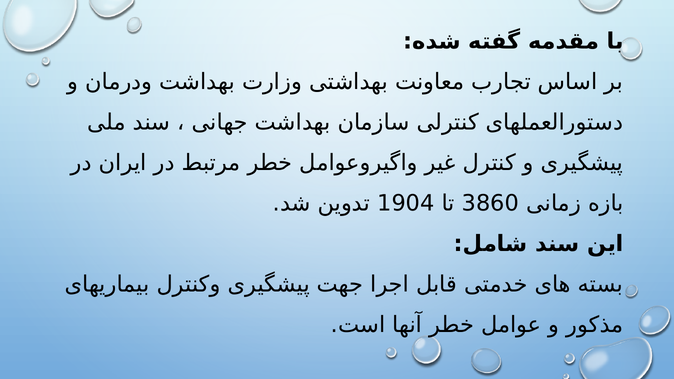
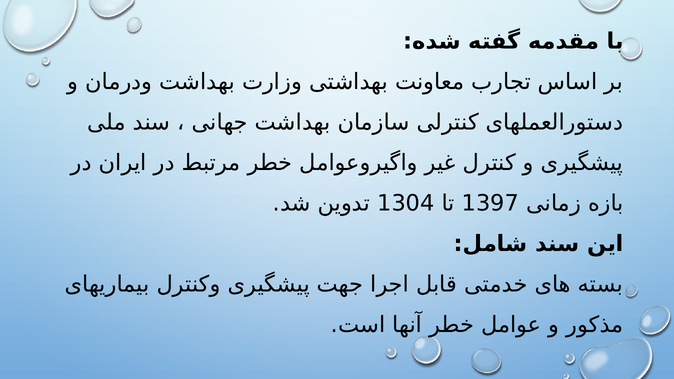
1904: 1904 -> 1304
3860: 3860 -> 1397
